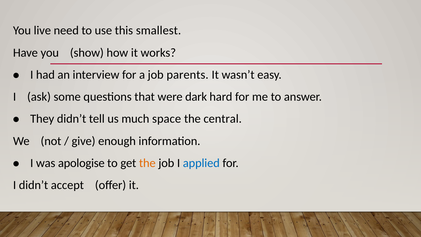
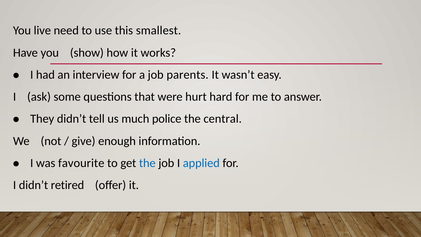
dark: dark -> hurt
space: space -> police
apologise: apologise -> favourite
the at (147, 163) colour: orange -> blue
accept: accept -> retired
